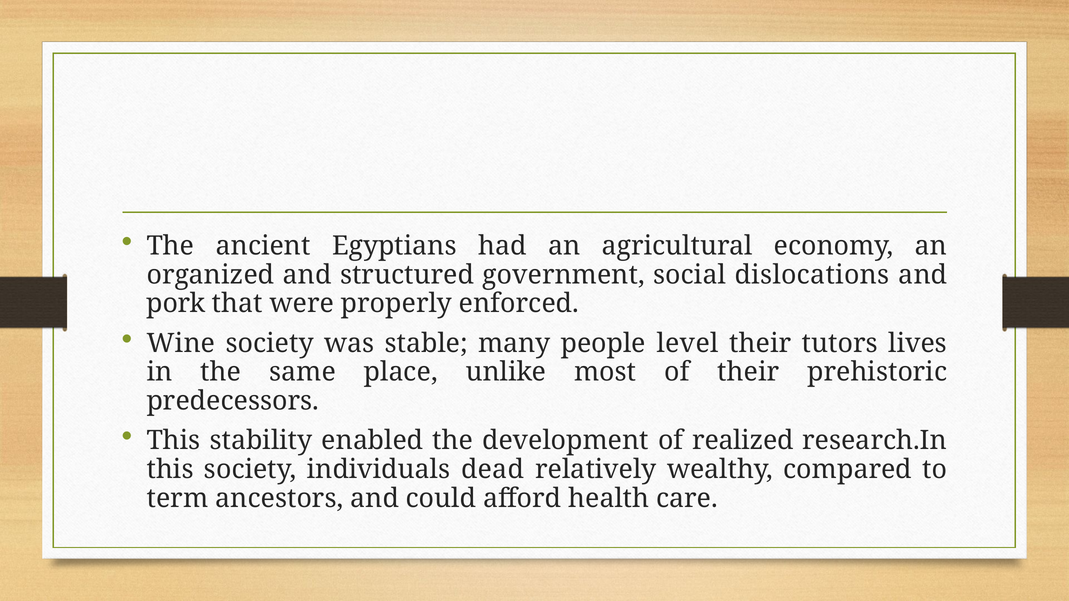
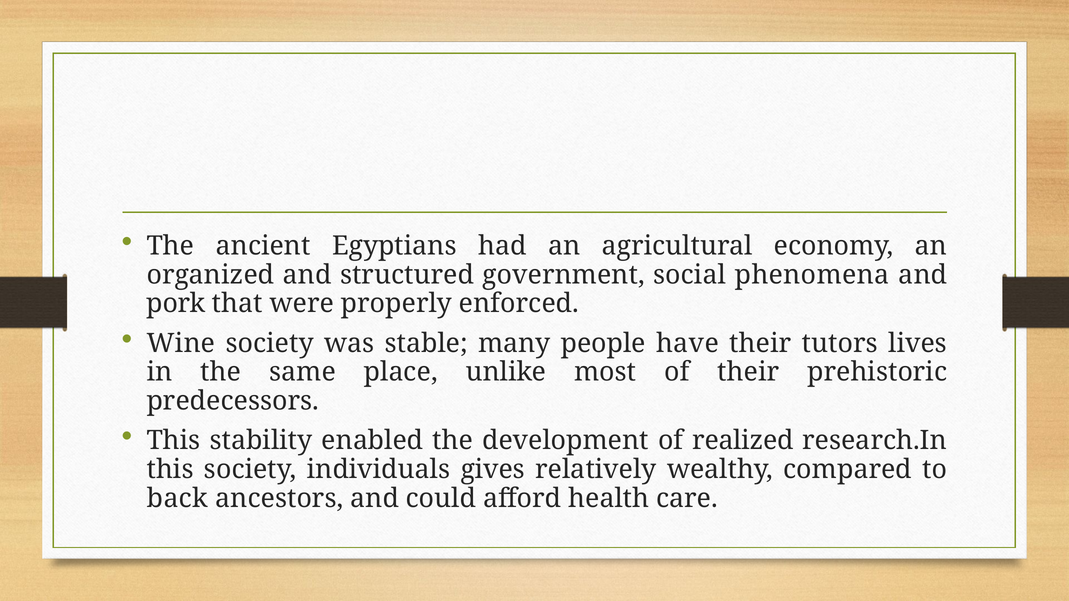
dislocations: dislocations -> phenomena
level: level -> have
dead: dead -> gives
term: term -> back
